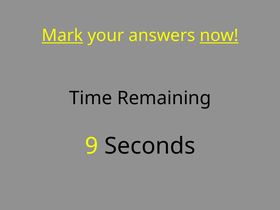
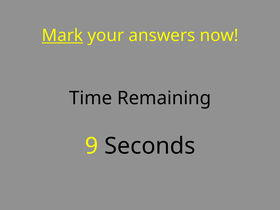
now underline: present -> none
